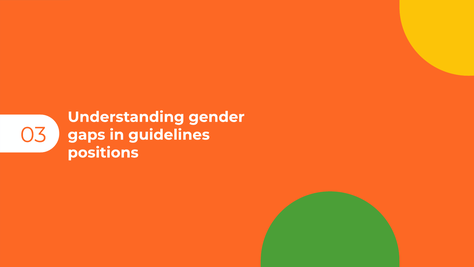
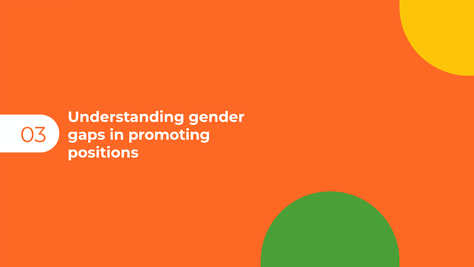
guidelines: guidelines -> promoting
